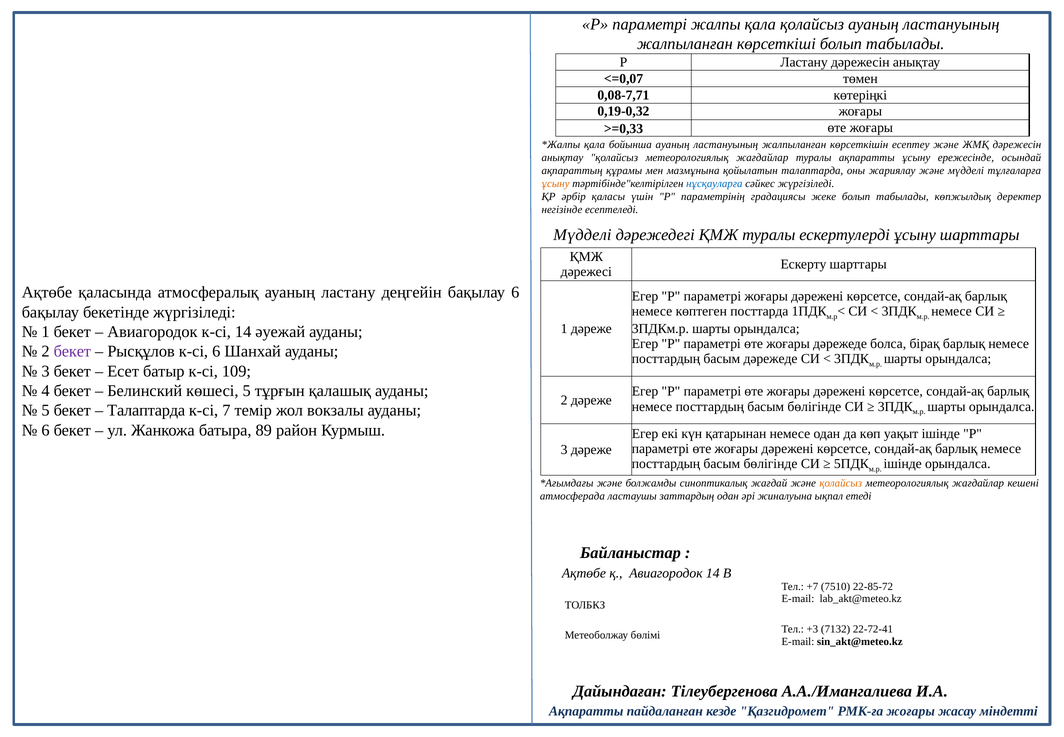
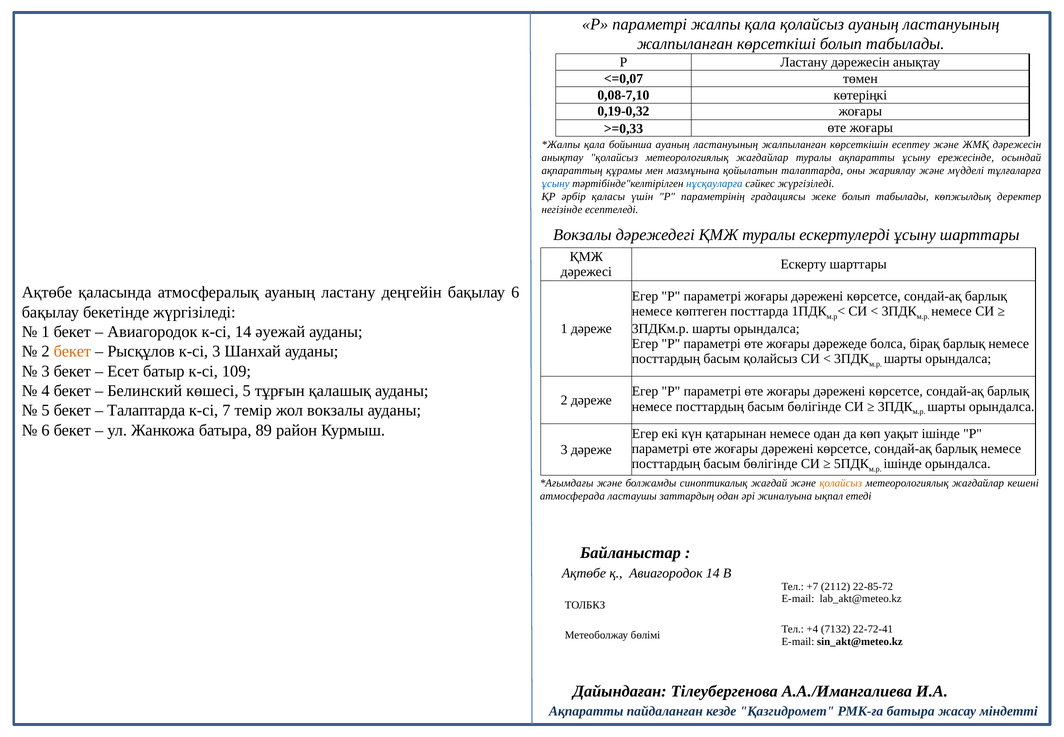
0,08-7,71: 0,08-7,71 -> 0,08-7,10
ұсыну at (556, 184) colour: orange -> blue
Мүдделі at (582, 235): Мүдделі -> Вокзалы
бекет at (72, 351) colour: purple -> orange
к-сі 6: 6 -> 3
басым дәрежеде: дәрежеде -> қолайсыз
7510: 7510 -> 2112
+3: +3 -> +4
РМК-ға жоғары: жоғары -> батыра
